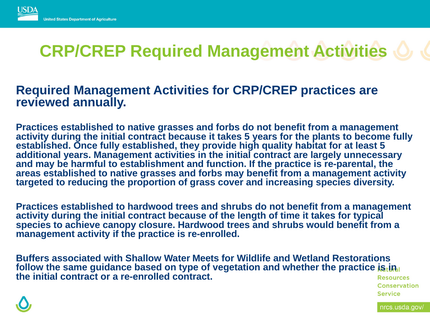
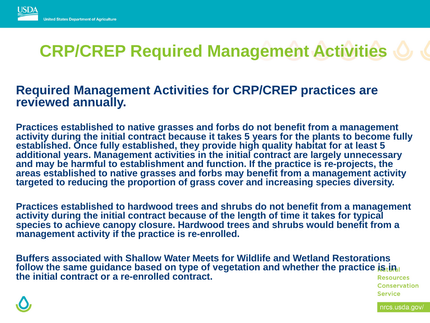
re-parental: re-parental -> re-projects
